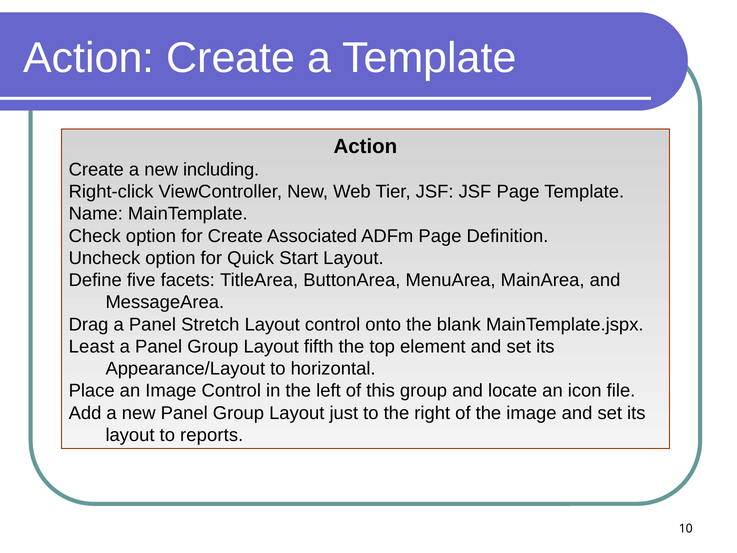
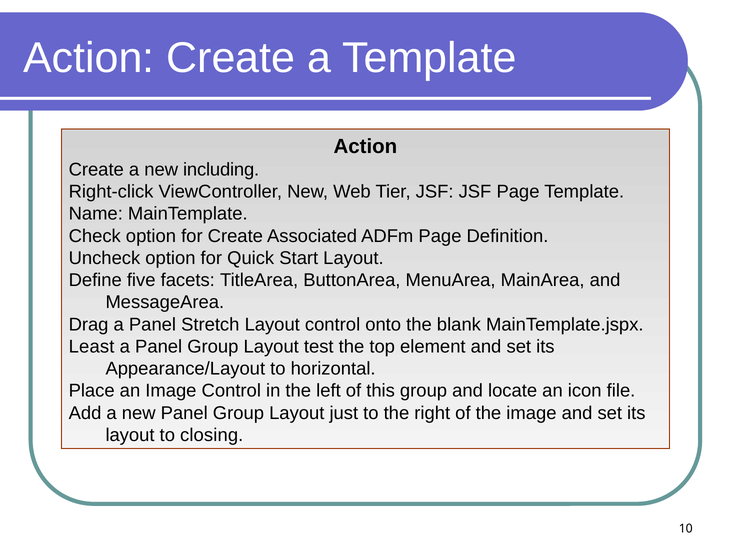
fifth: fifth -> test
reports: reports -> closing
